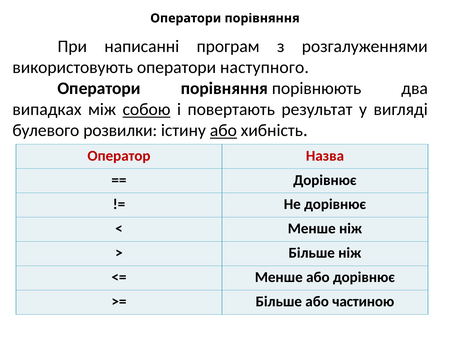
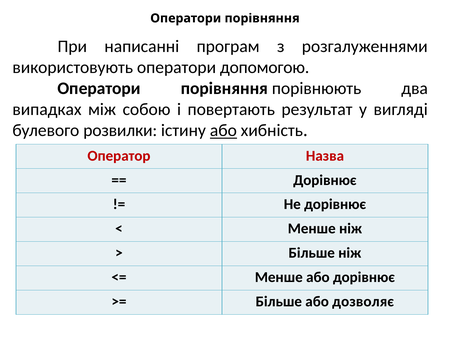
наступного: наступного -> допомогою
собою underline: present -> none
частиною: частиною -> дозволяє
